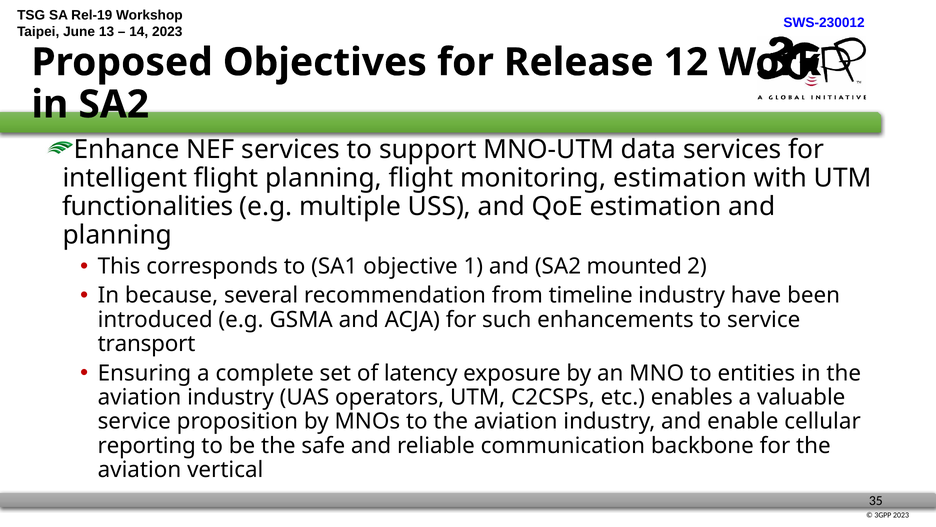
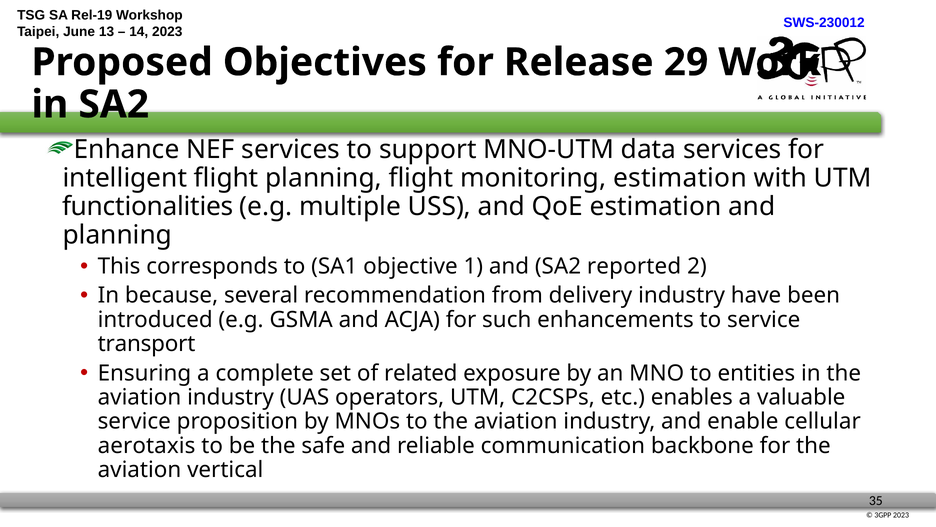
12: 12 -> 29
mounted: mounted -> reported
timeline: timeline -> delivery
latency: latency -> related
reporting: reporting -> aerotaxis
